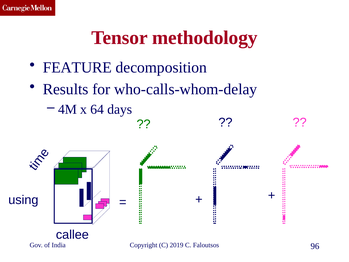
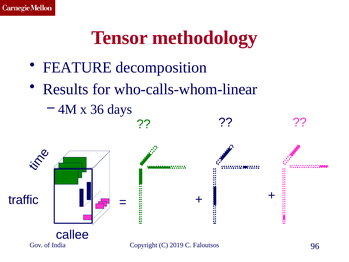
who-calls-whom-delay: who-calls-whom-delay -> who-calls-whom-linear
64: 64 -> 36
using: using -> traffic
